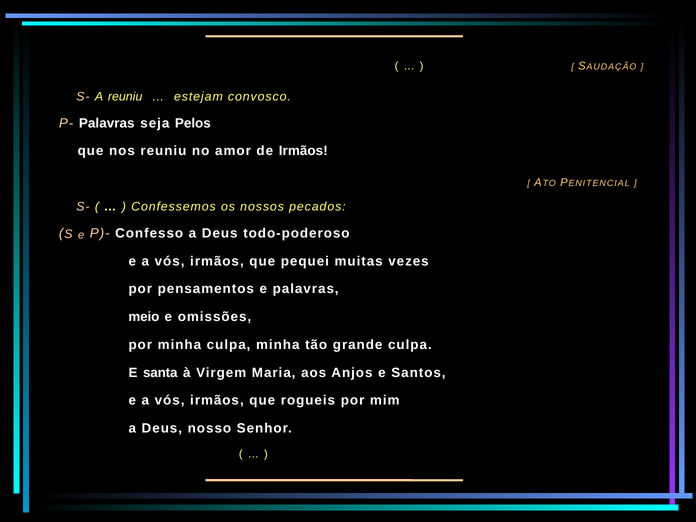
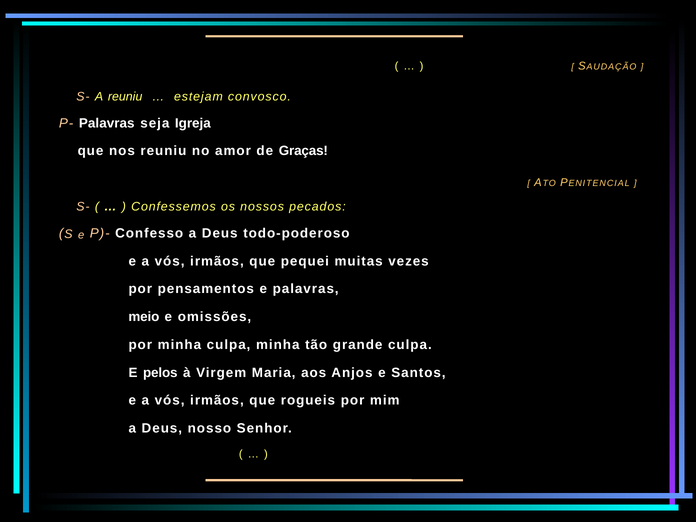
Pelos: Pelos -> Igreja
de Irmãos: Irmãos -> Graças
santa: santa -> pelos
